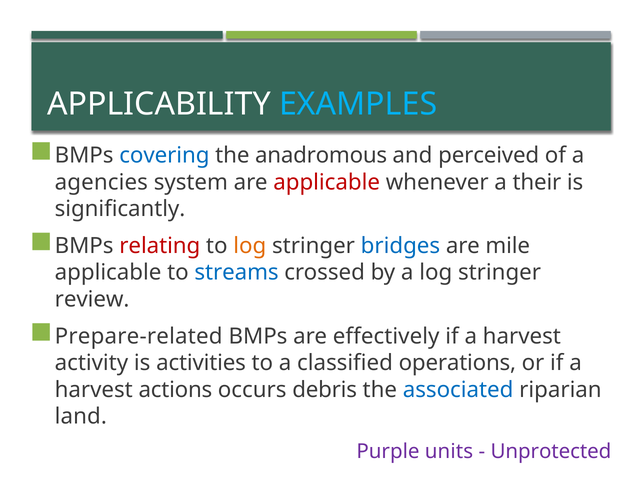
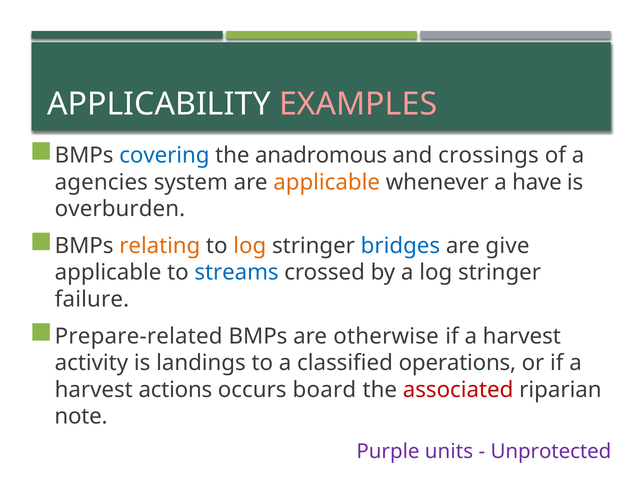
EXAMPLES colour: light blue -> pink
perceived: perceived -> crossings
applicable at (327, 182) colour: red -> orange
their: their -> have
significantly: significantly -> overburden
relating colour: red -> orange
mile: mile -> give
review: review -> failure
effectively: effectively -> otherwise
activities: activities -> landings
debris: debris -> board
associated colour: blue -> red
land: land -> note
